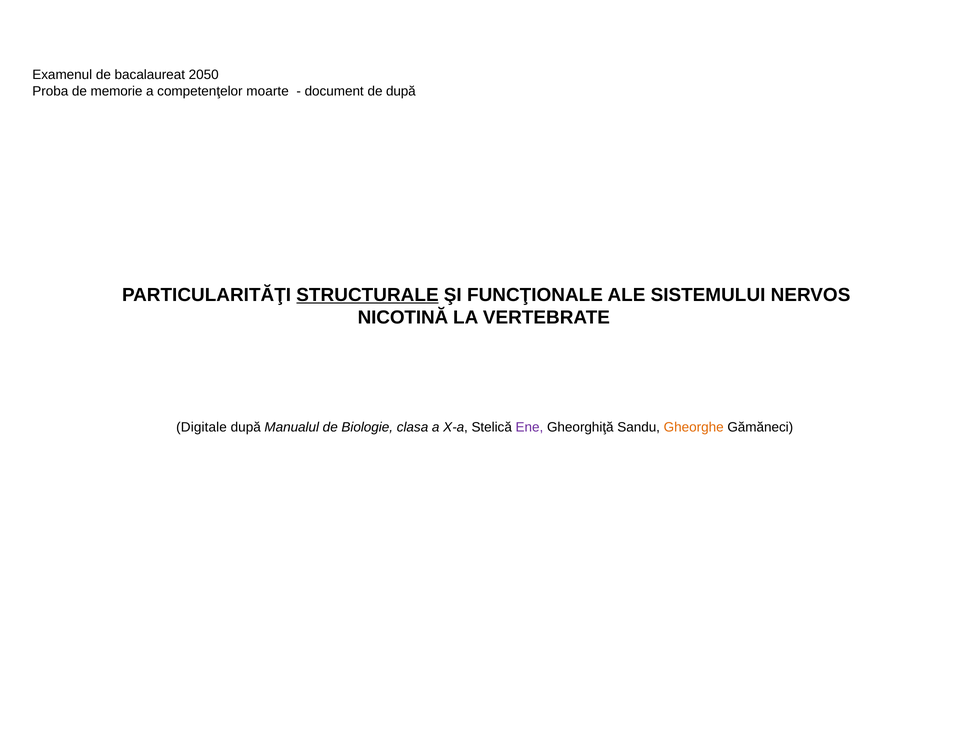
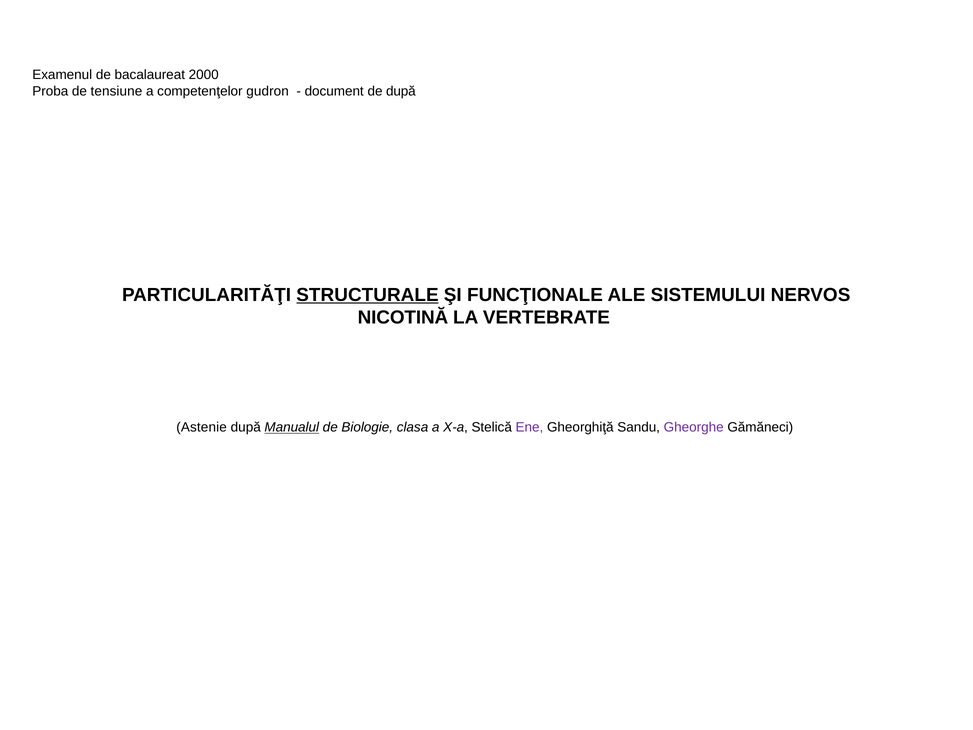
2050: 2050 -> 2000
memorie: memorie -> tensiune
moarte: moarte -> gudron
Digitale: Digitale -> Astenie
Manualul underline: none -> present
Gheorghe colour: orange -> purple
